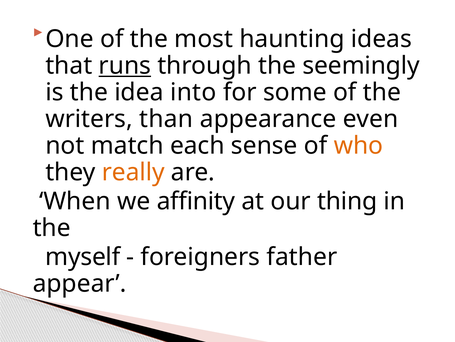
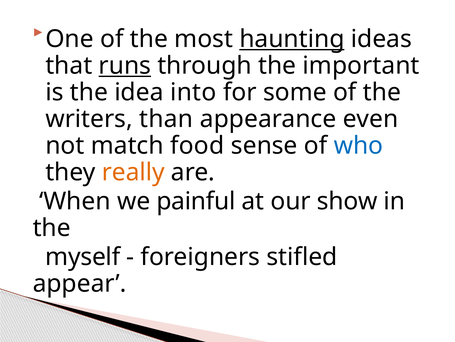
haunting underline: none -> present
seemingly: seemingly -> important
each: each -> food
who colour: orange -> blue
affinity: affinity -> painful
thing: thing -> show
father: father -> stifled
